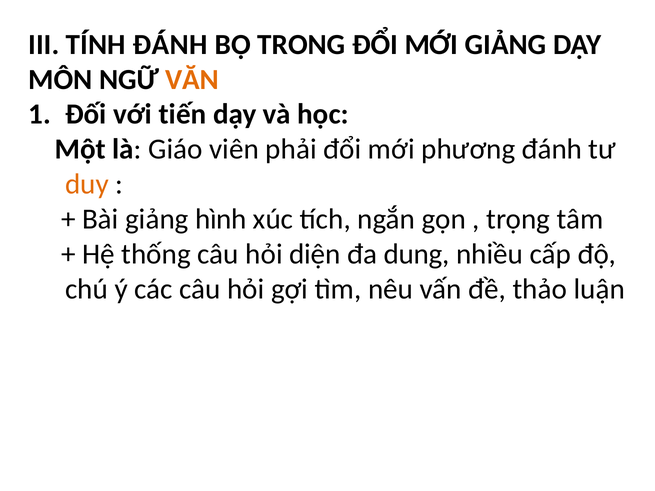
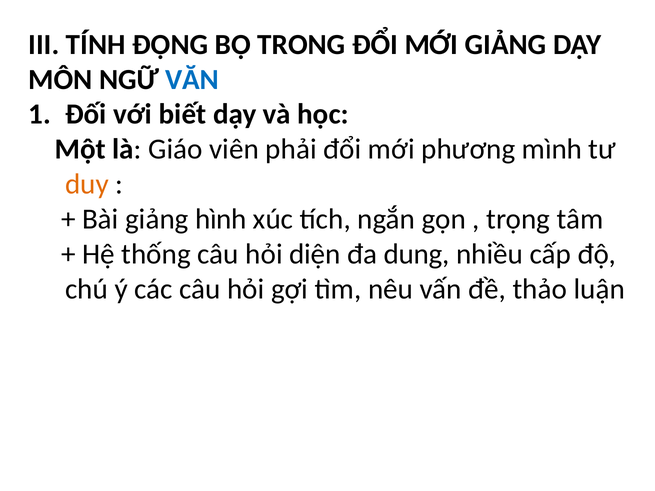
TÍNH ĐÁNH: ĐÁNH -> ĐỘNG
VĂN colour: orange -> blue
tiến: tiến -> biết
phương đánh: đánh -> mình
